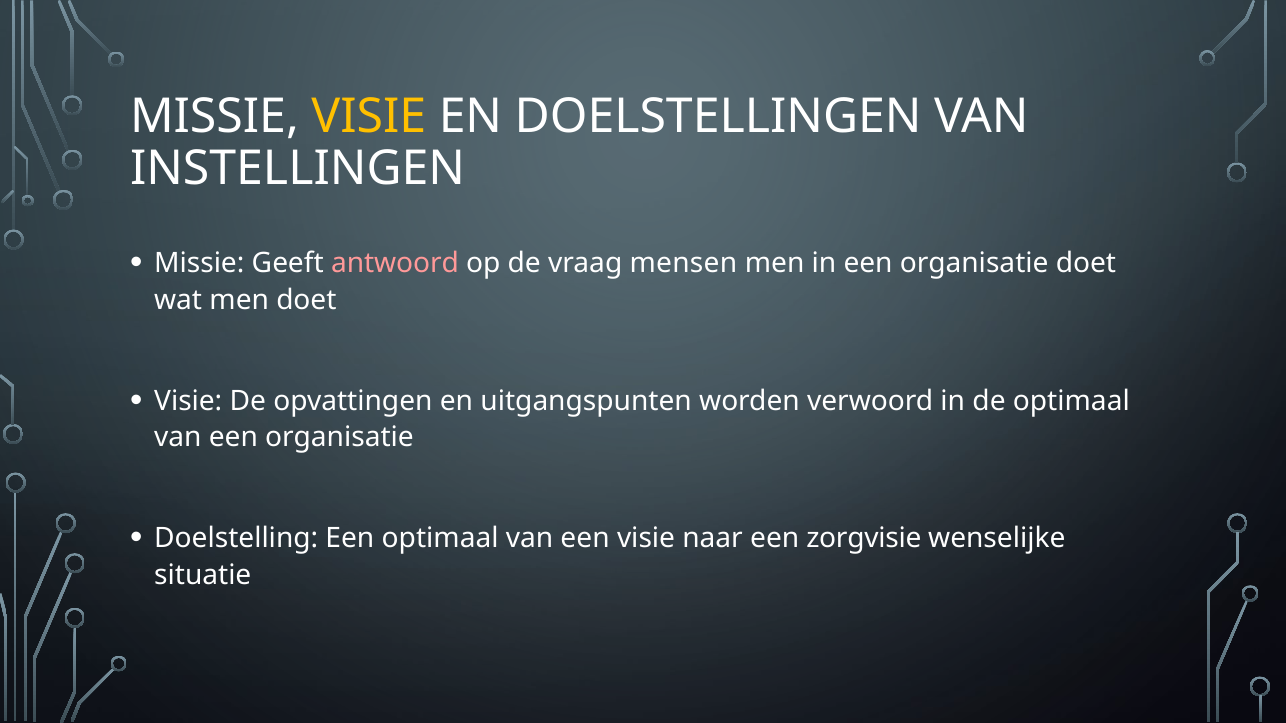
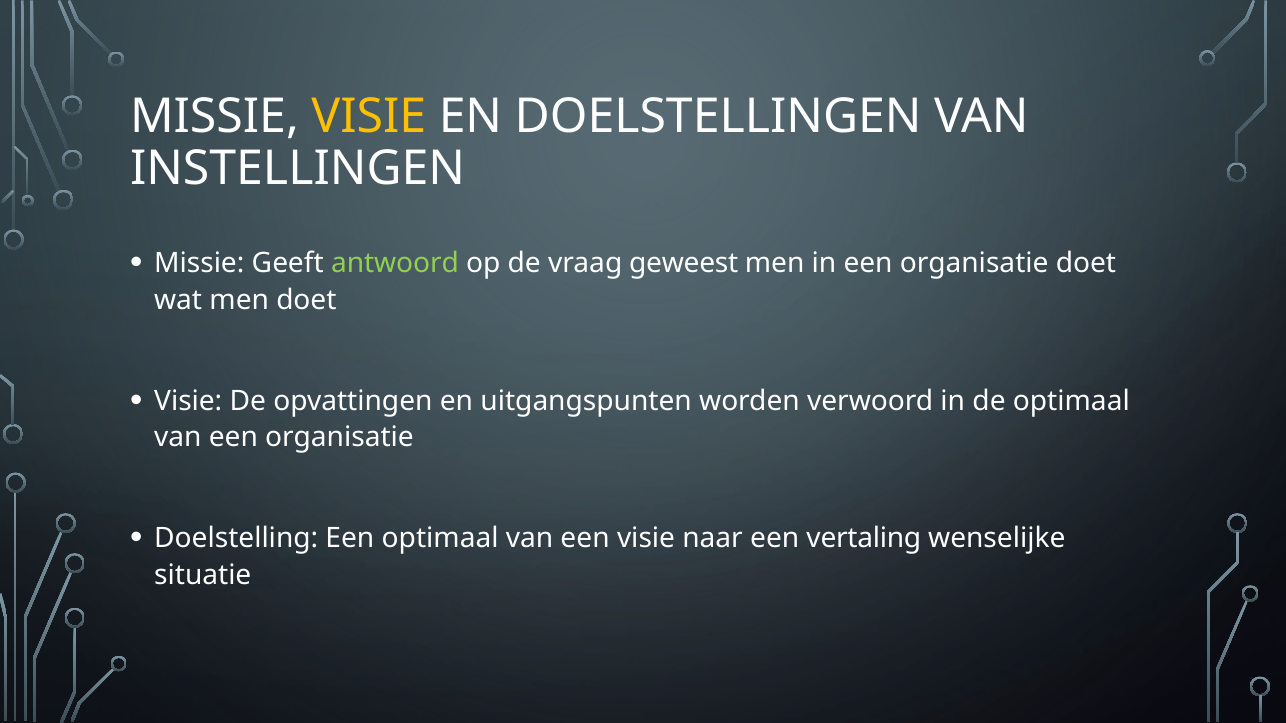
antwoord colour: pink -> light green
mensen: mensen -> geweest
zorgvisie: zorgvisie -> vertaling
